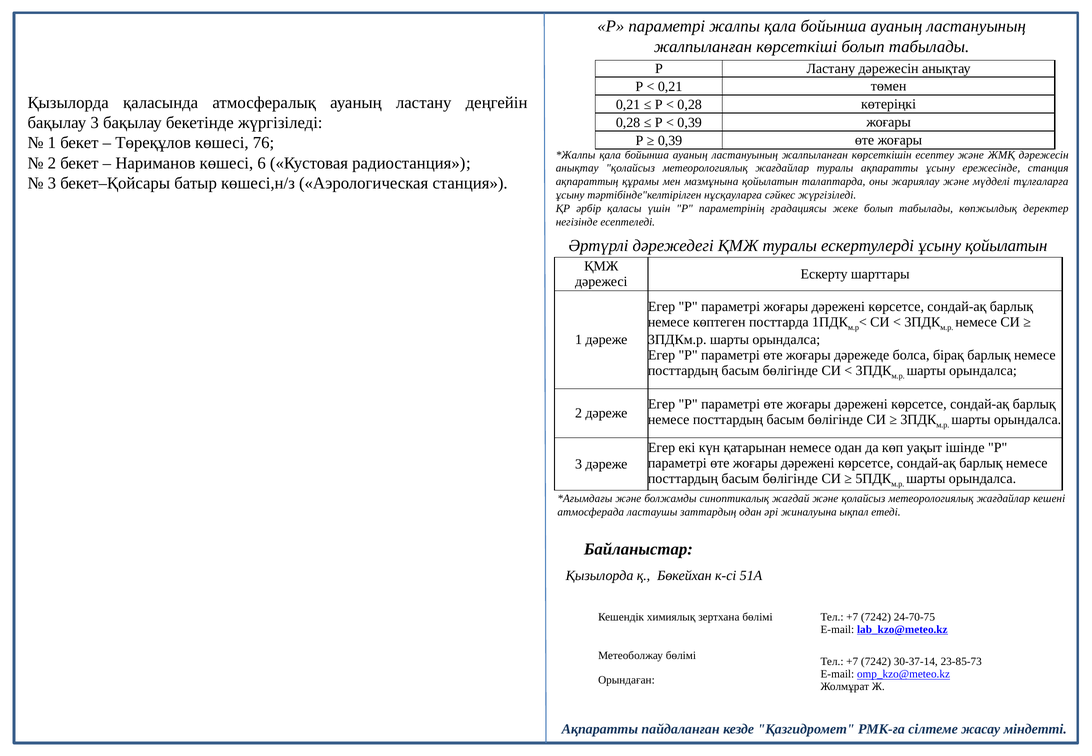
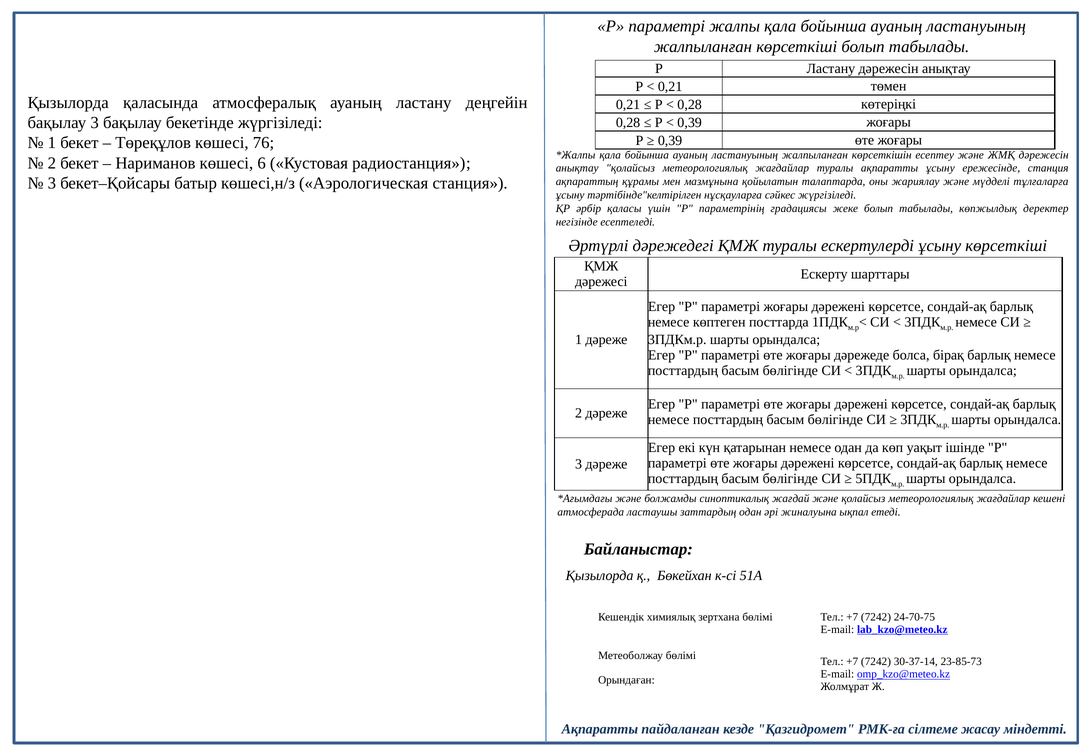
ұсыну қойылатын: қойылатын -> көрсеткіші
